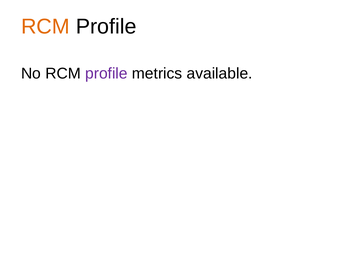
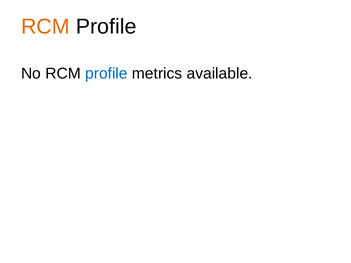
profile at (106, 74) colour: purple -> blue
